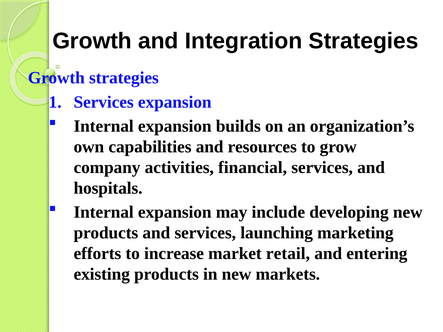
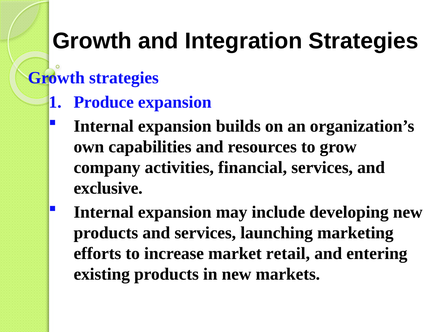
Services at (104, 102): Services -> Produce
hospitals: hospitals -> exclusive
